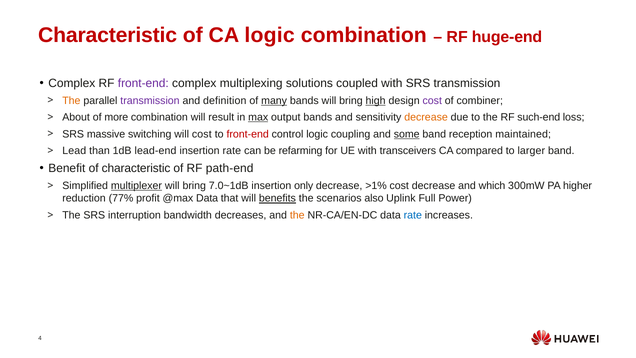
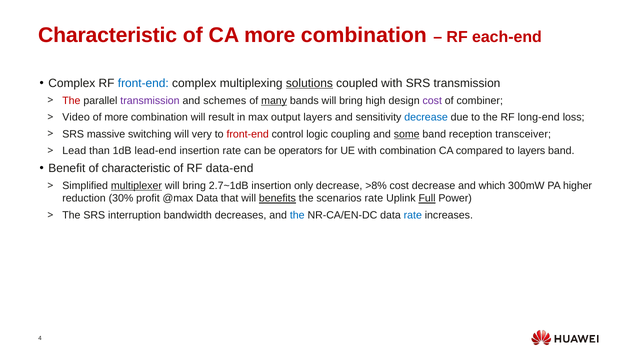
CA logic: logic -> more
huge-end: huge-end -> each-end
front-end at (143, 83) colour: purple -> blue
solutions underline: none -> present
The at (71, 101) colour: orange -> red
definition: definition -> schemes
high underline: present -> none
About: About -> Video
max underline: present -> none
output bands: bands -> layers
decrease at (426, 117) colour: orange -> blue
such-end: such-end -> long-end
will cost: cost -> very
maintained: maintained -> transceiver
refarming: refarming -> operators
with transceivers: transceivers -> combination
to larger: larger -> layers
path-end: path-end -> data-end
7.0~1dB: 7.0~1dB -> 2.7~1dB
>1%: >1% -> >8%
77%: 77% -> 30%
scenarios also: also -> rate
Full underline: none -> present
the at (297, 215) colour: orange -> blue
